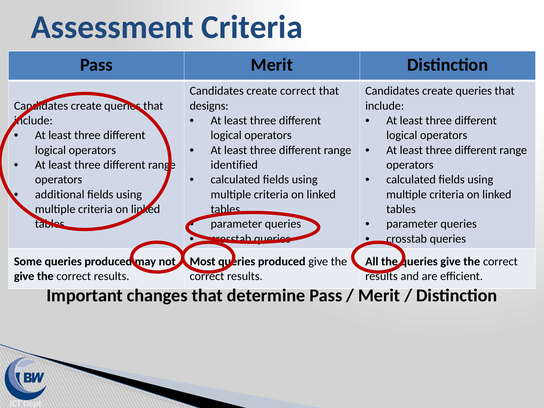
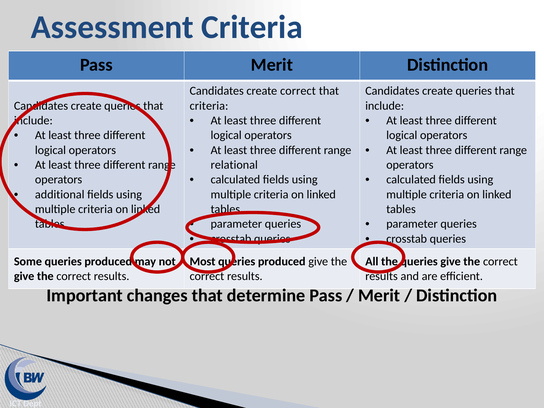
designs at (209, 106): designs -> criteria
identified: identified -> relational
